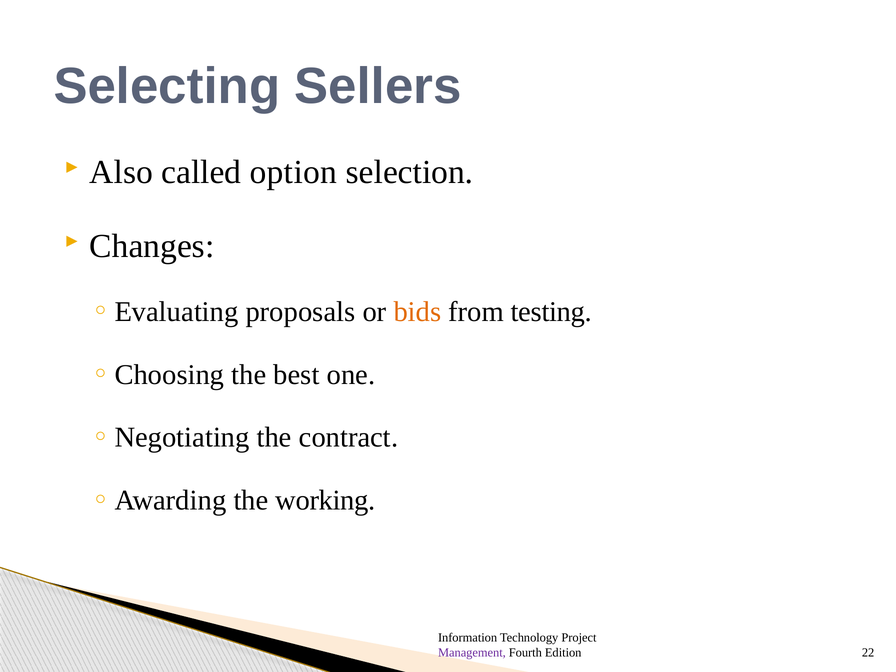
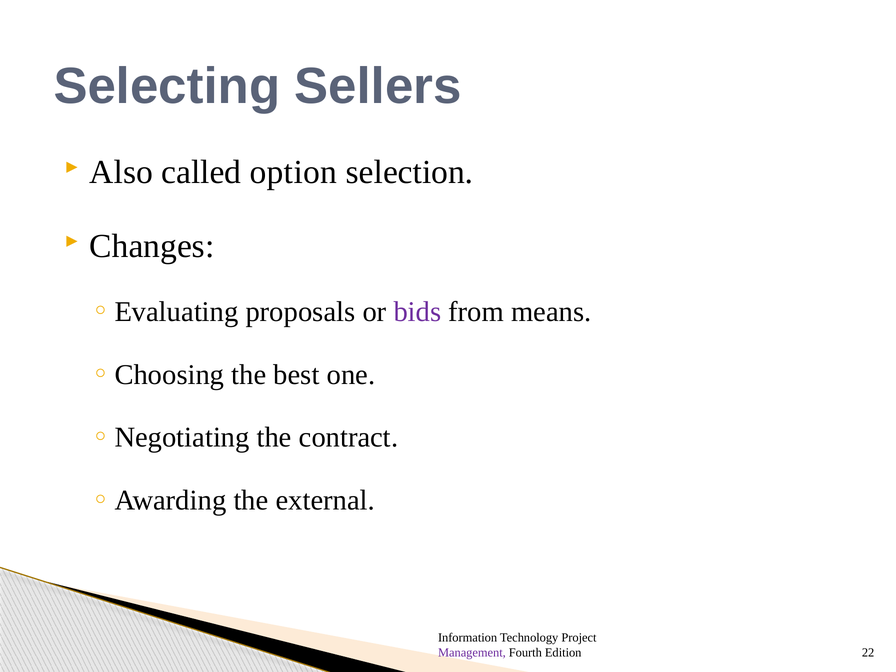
bids colour: orange -> purple
testing: testing -> means
working: working -> external
